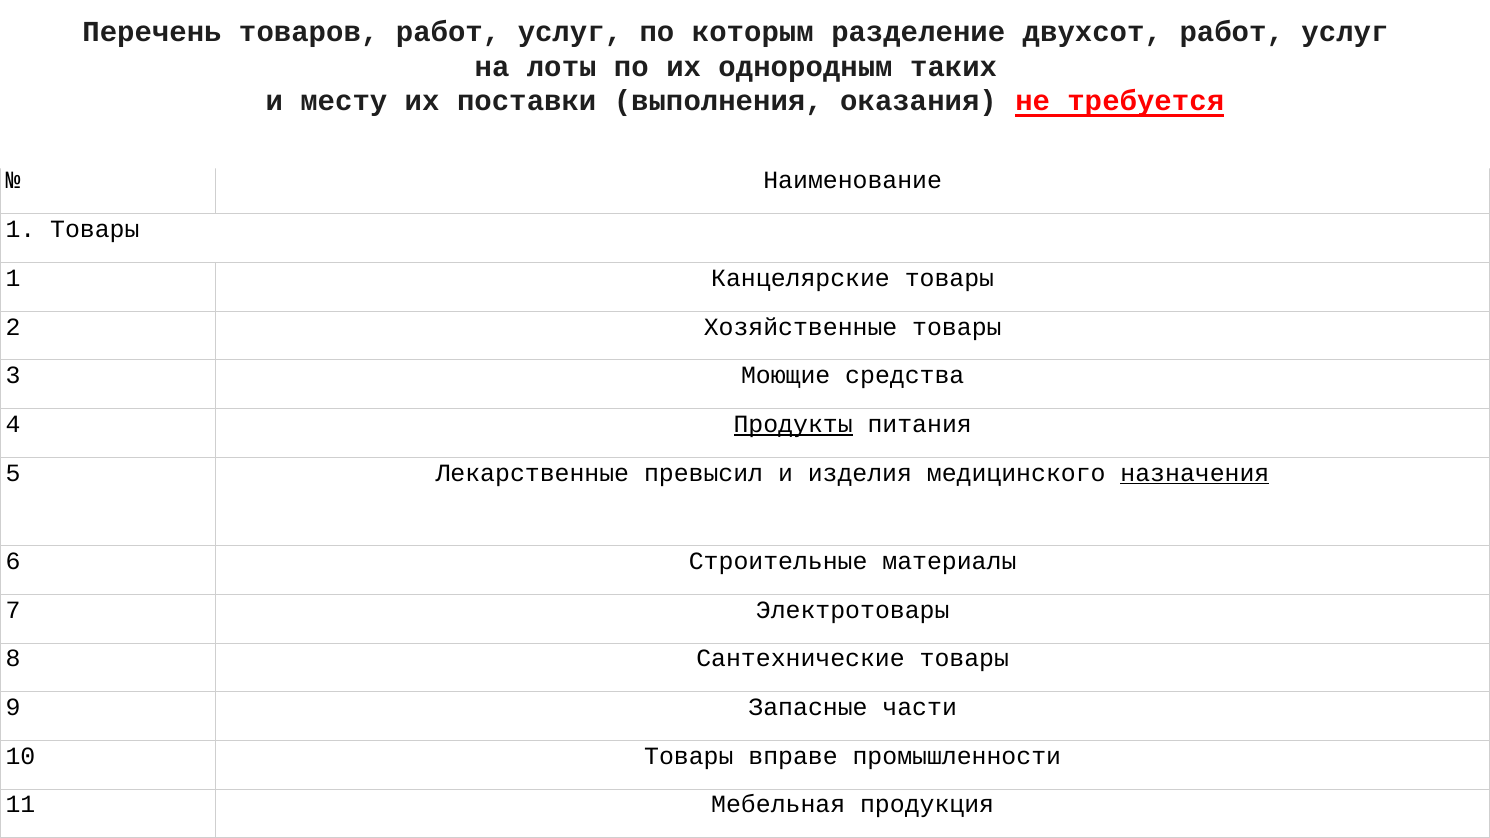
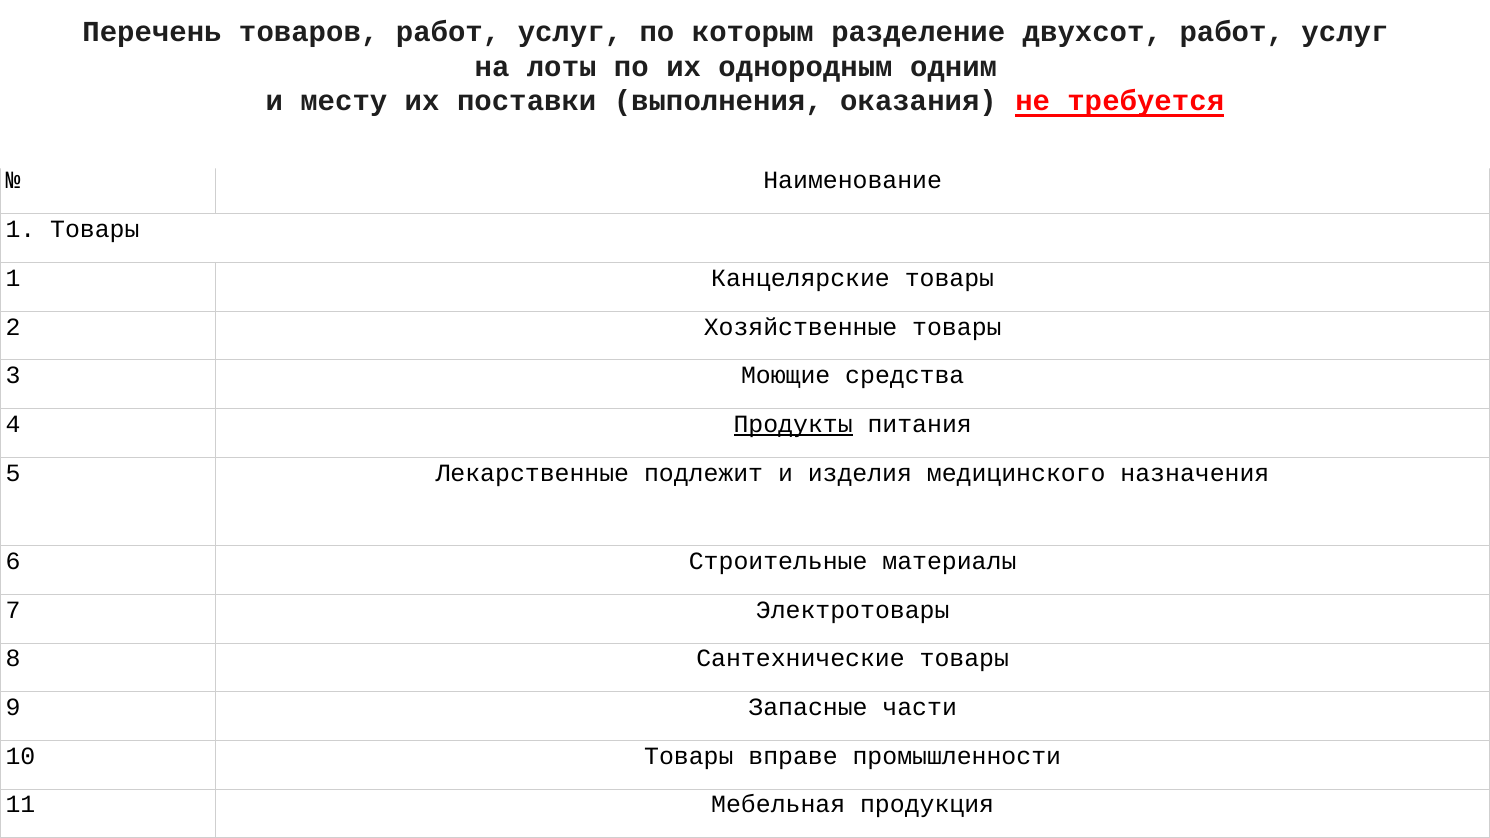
таких: таких -> одним
превысил: превысил -> подлежит
назначения underline: present -> none
